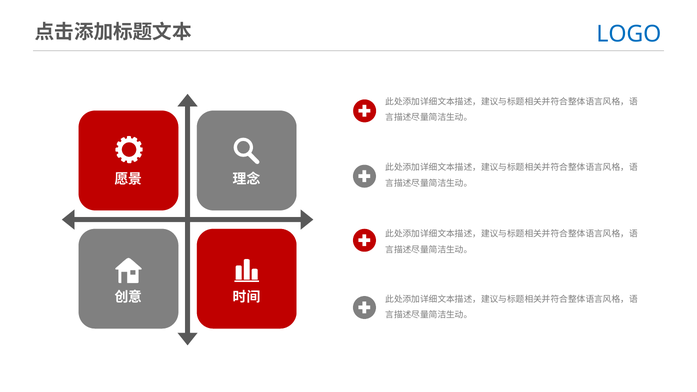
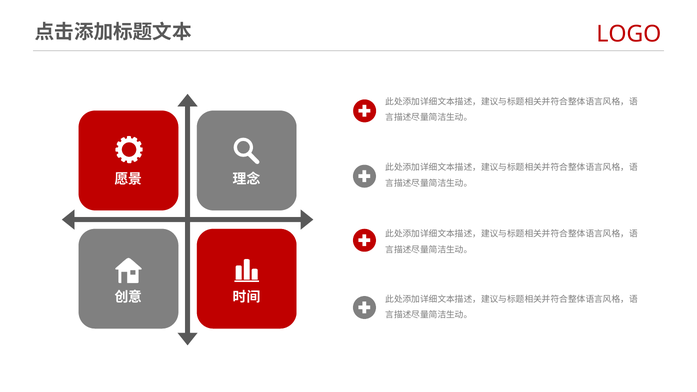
LOGO colour: blue -> red
